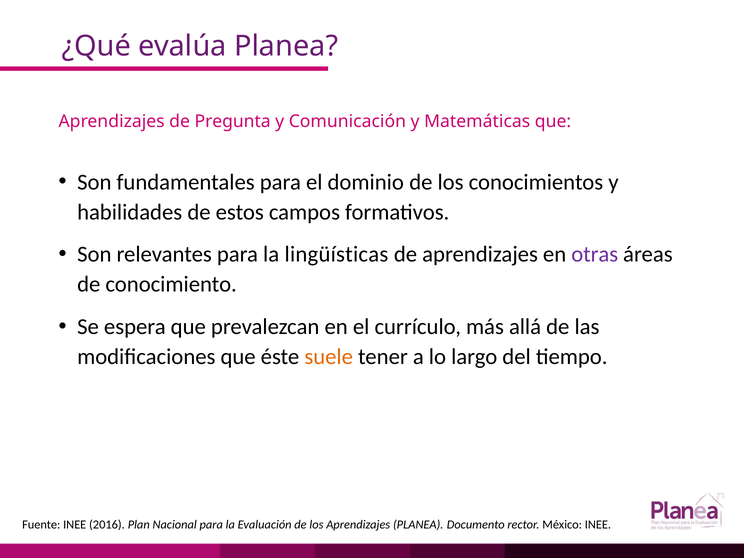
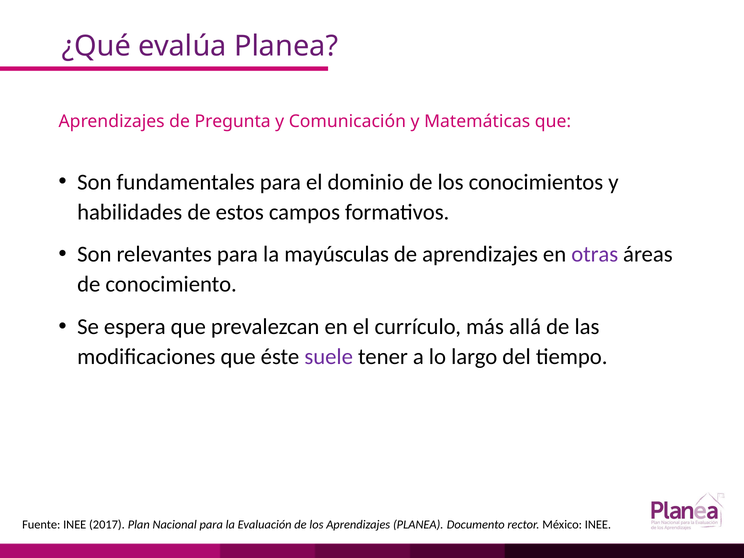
lingüísticas: lingüísticas -> mayúsculas
suele colour: orange -> purple
2016: 2016 -> 2017
